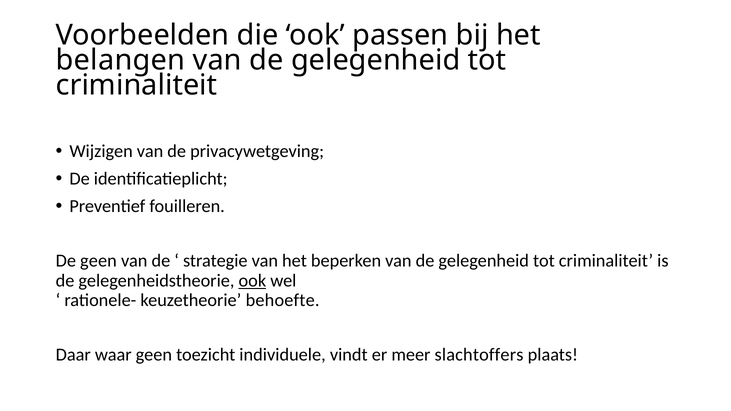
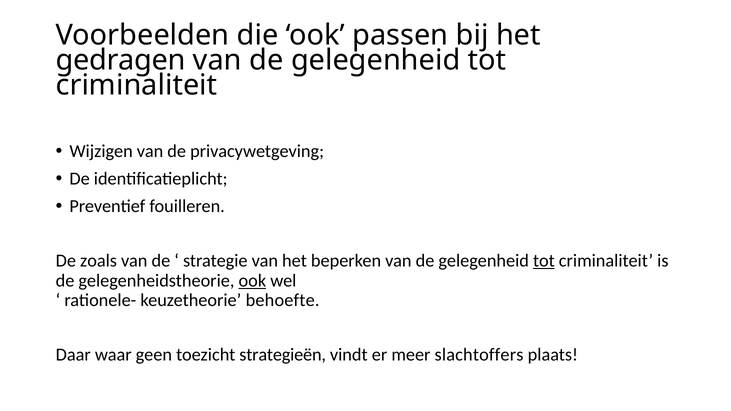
belangen: belangen -> gedragen
De geen: geen -> zoals
tot at (544, 261) underline: none -> present
individuele: individuele -> strategieën
